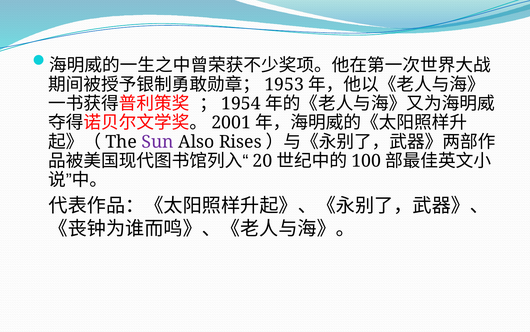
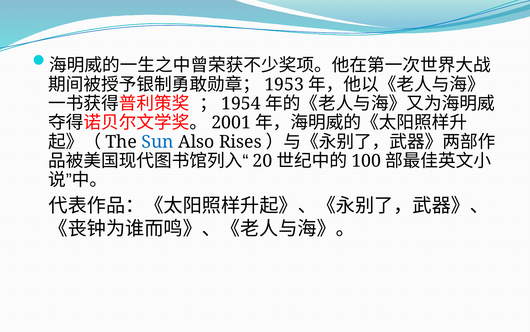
Sun colour: purple -> blue
